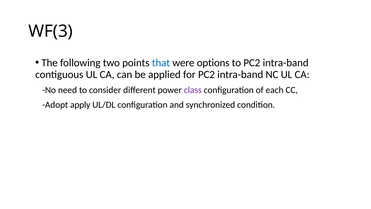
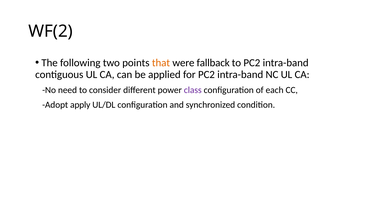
WF(3: WF(3 -> WF(2
that colour: blue -> orange
options: options -> fallback
